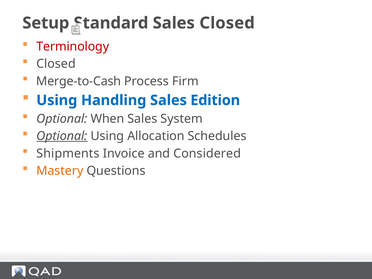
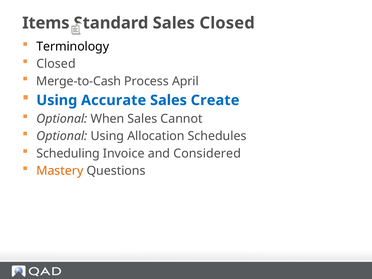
Setup: Setup -> Items
Terminology colour: red -> black
Firm: Firm -> April
Handling: Handling -> Accurate
Edition: Edition -> Create
System: System -> Cannot
Optional at (62, 136) underline: present -> none
Shipments: Shipments -> Scheduling
